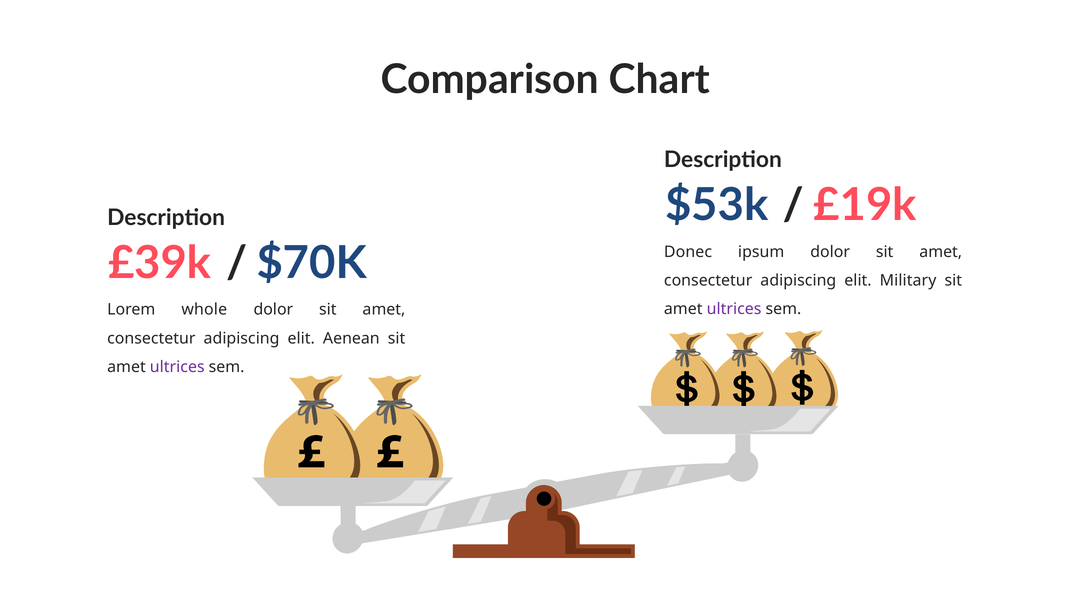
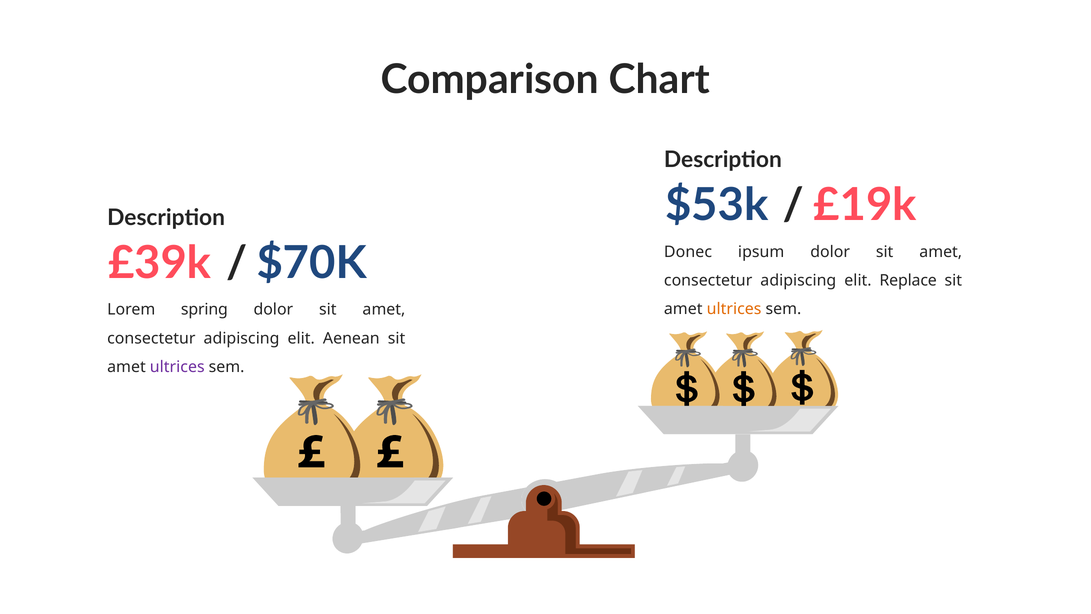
Military: Military -> Replace
ultrices at (734, 309) colour: purple -> orange
whole: whole -> spring
